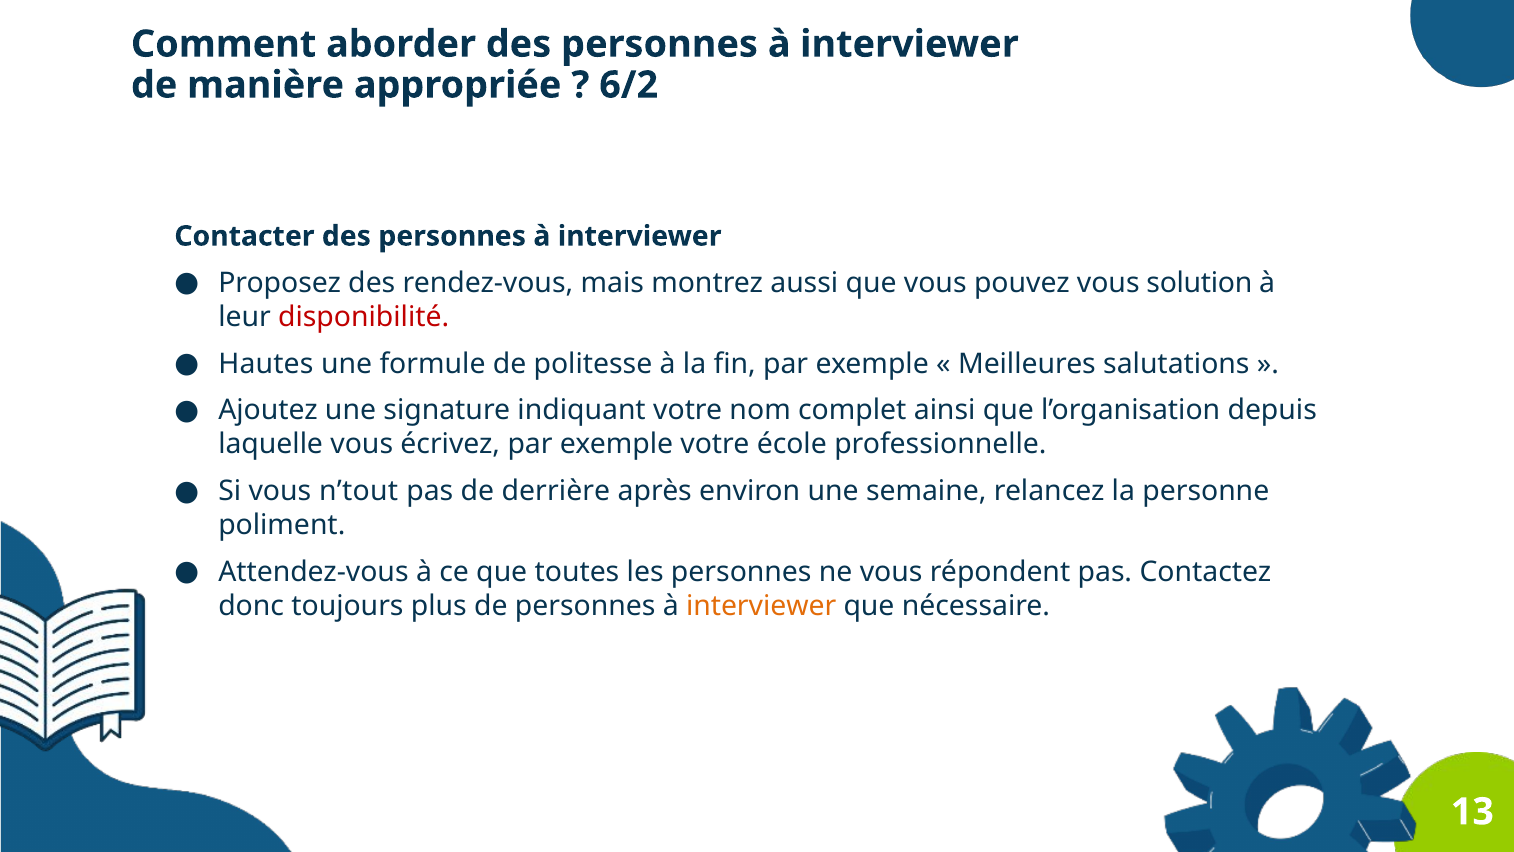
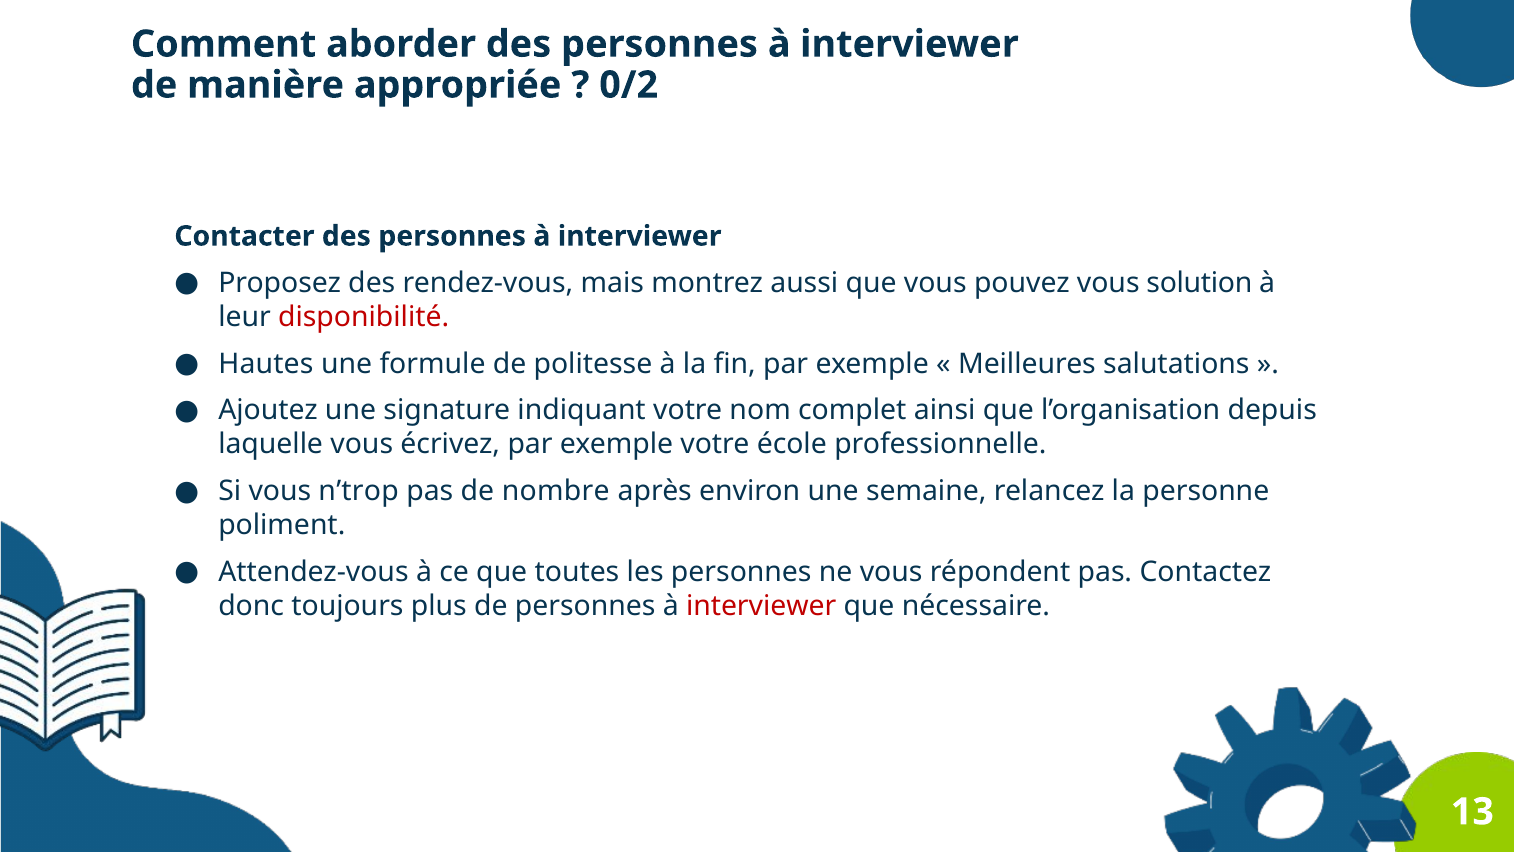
6/2: 6/2 -> 0/2
n’tout: n’tout -> n’trop
derrière: derrière -> nombre
interviewer at (761, 606) colour: orange -> red
